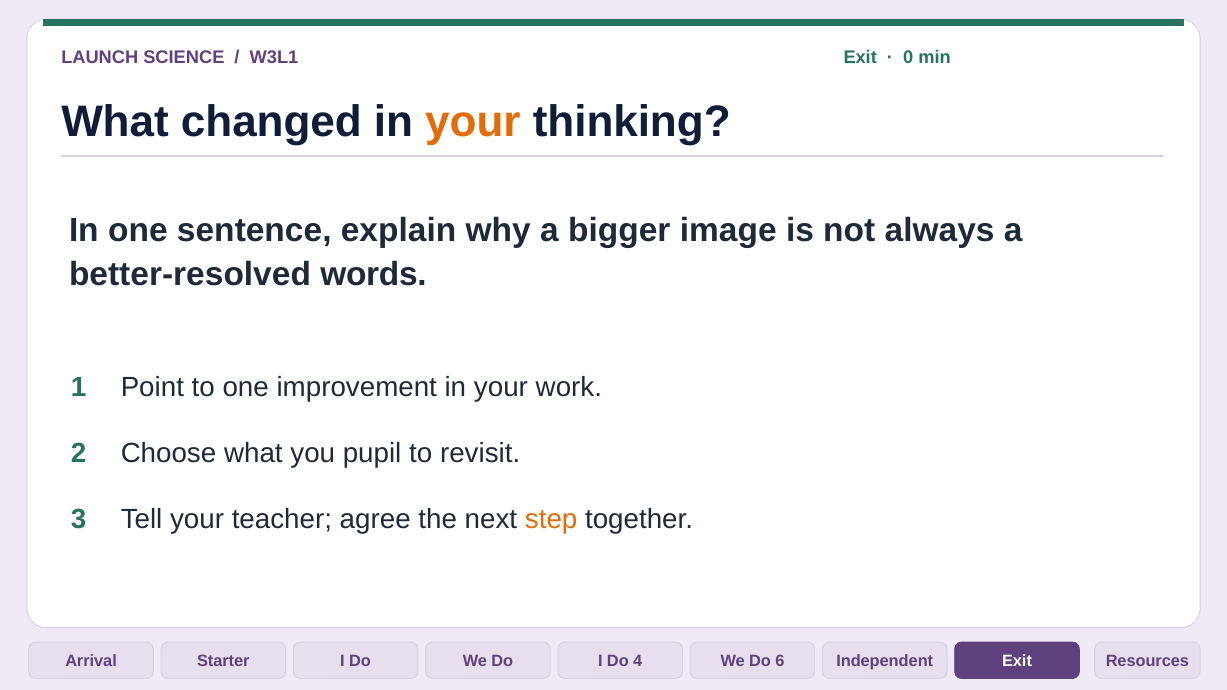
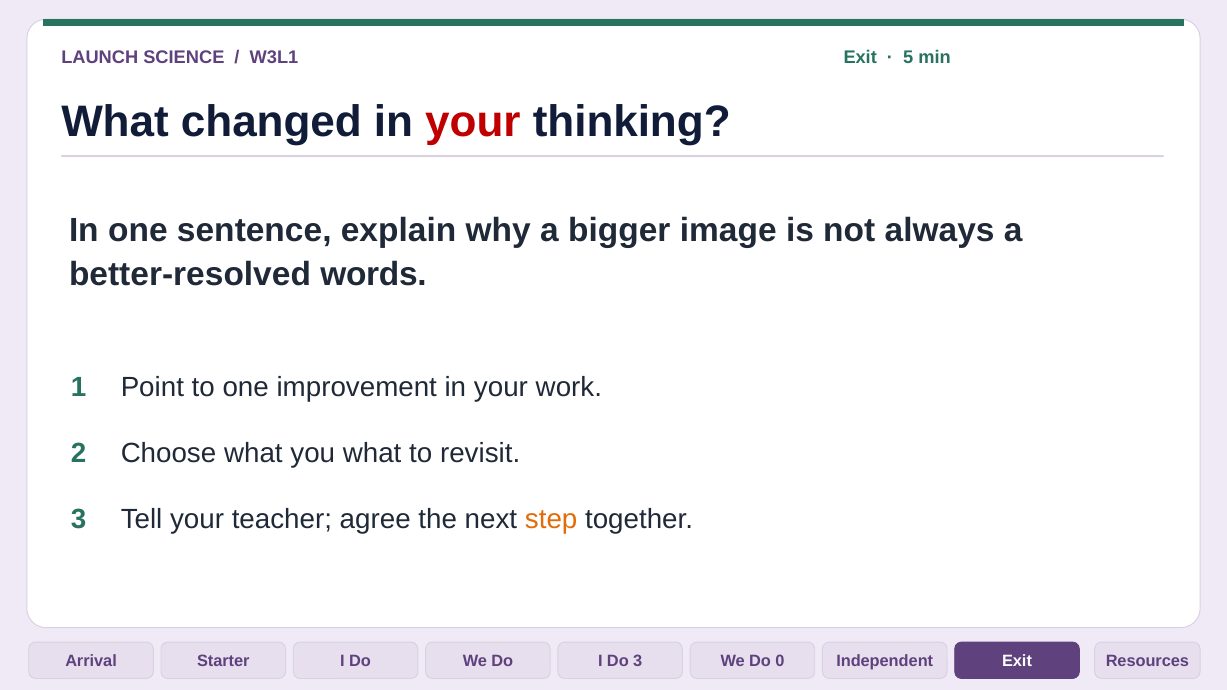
0: 0 -> 5
your at (473, 122) colour: orange -> red
you pupil: pupil -> what
Do 4: 4 -> 3
6: 6 -> 0
